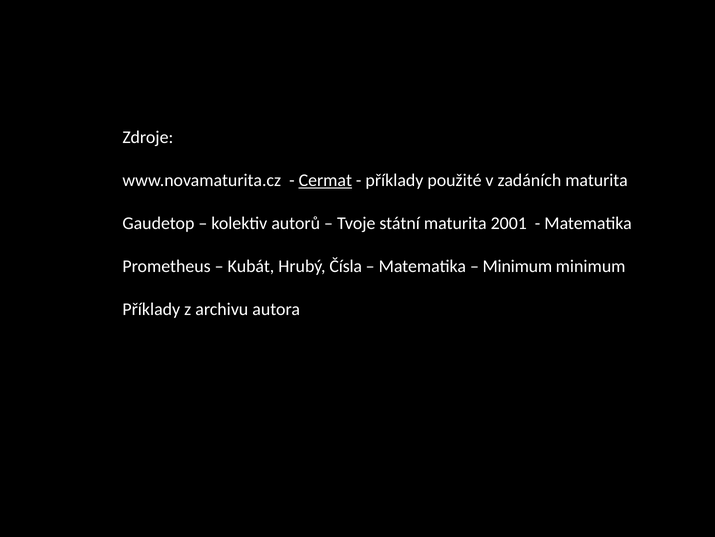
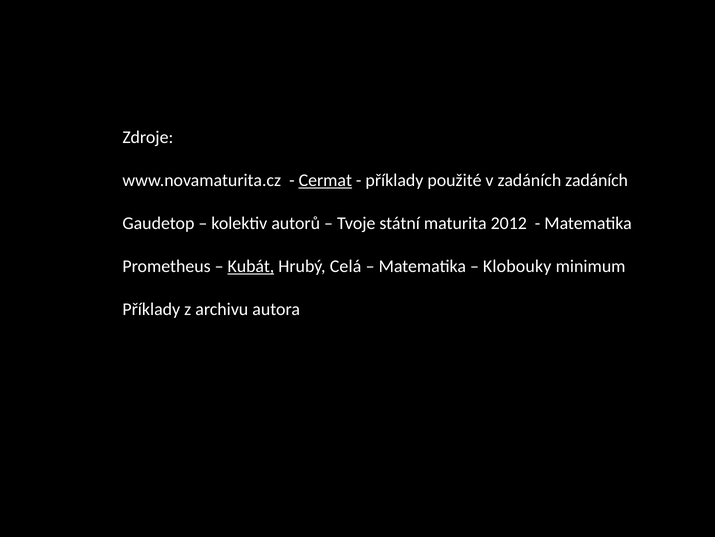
zadáních maturita: maturita -> zadáních
2001: 2001 -> 2012
Kubát underline: none -> present
Čísla: Čísla -> Celá
Minimum at (517, 266): Minimum -> Klobouky
